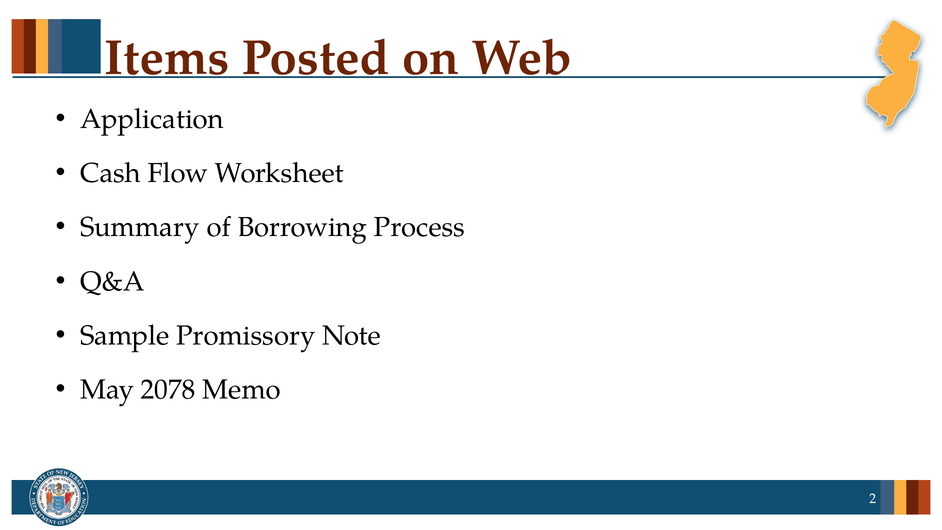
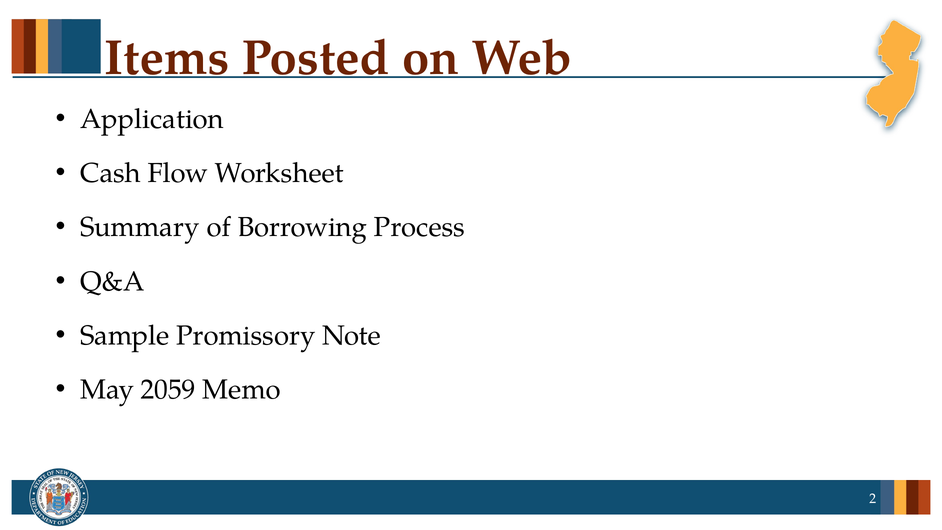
2078: 2078 -> 2059
